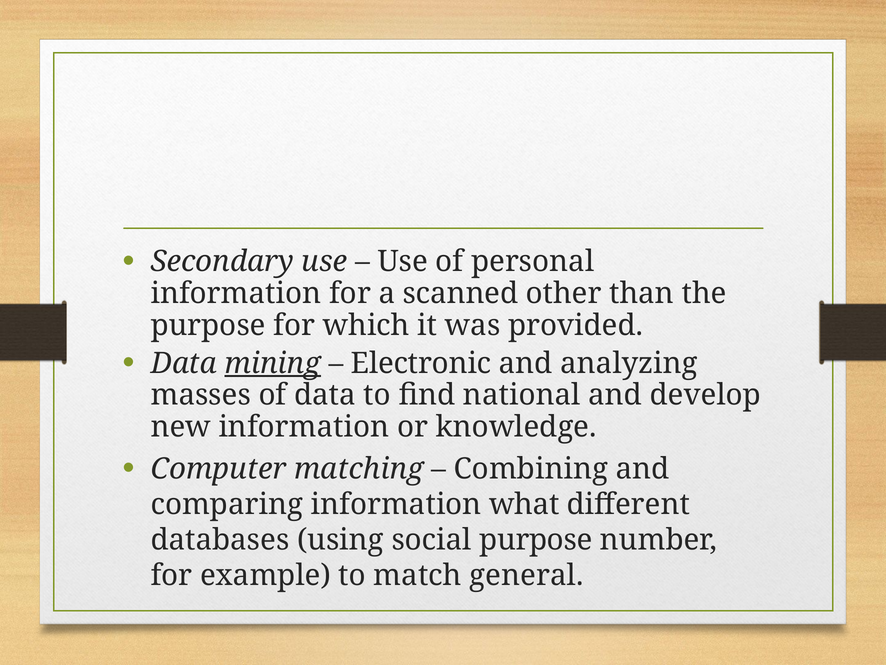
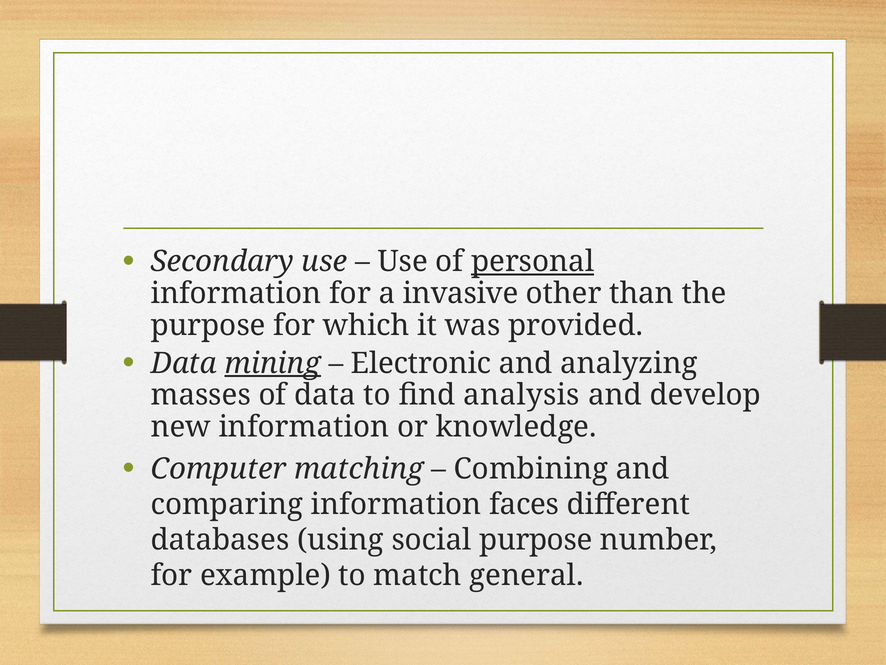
personal underline: none -> present
scanned: scanned -> invasive
national: national -> analysis
what: what -> faces
